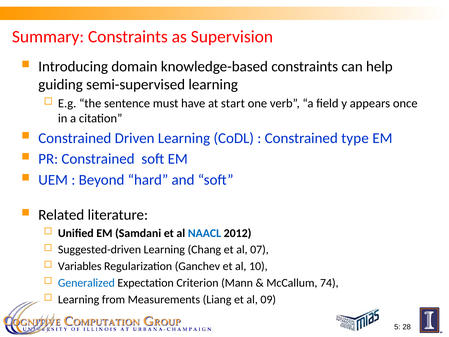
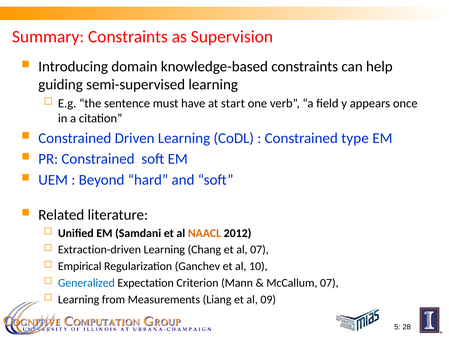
NAACL colour: blue -> orange
Suggested-driven: Suggested-driven -> Extraction-driven
Variables: Variables -> Empirical
McCallum 74: 74 -> 07
